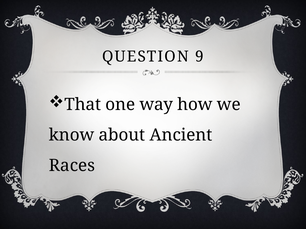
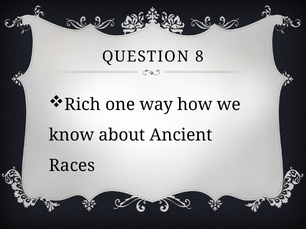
9: 9 -> 8
That: That -> Rich
